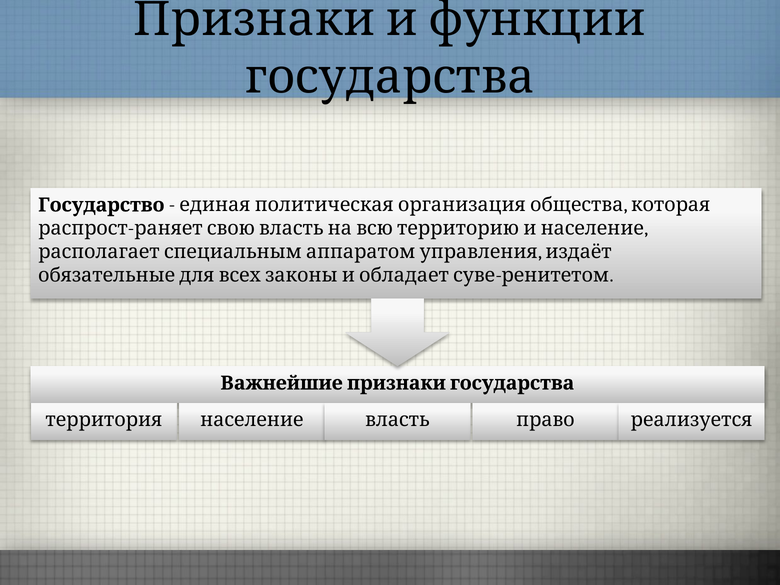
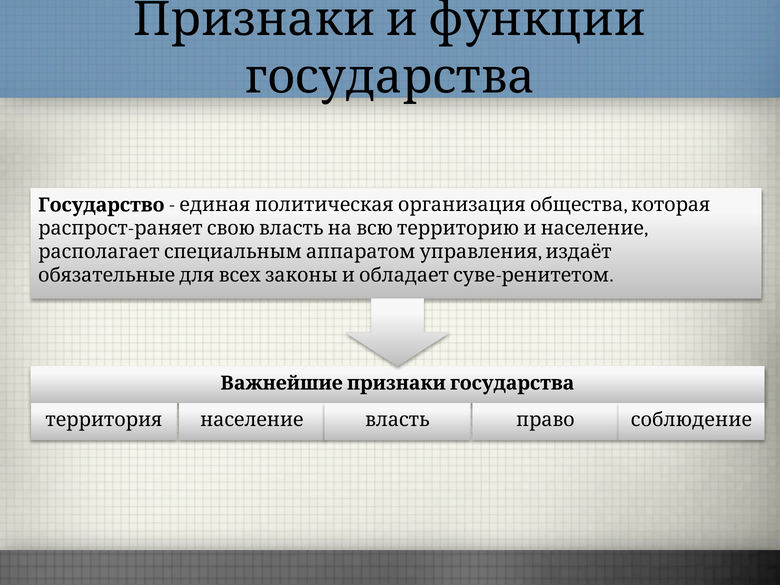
реализуется: реализуется -> соблюдение
